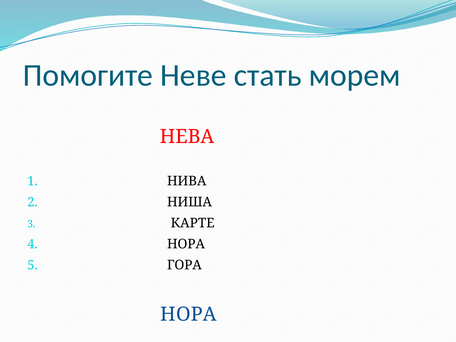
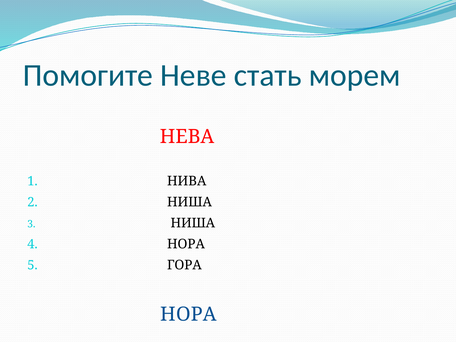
КАРТЕ at (193, 223): КАРТЕ -> НИША
